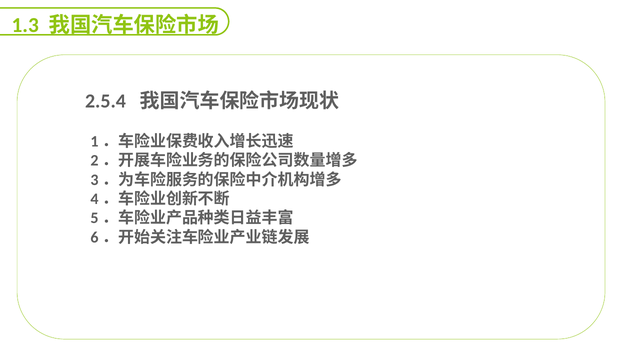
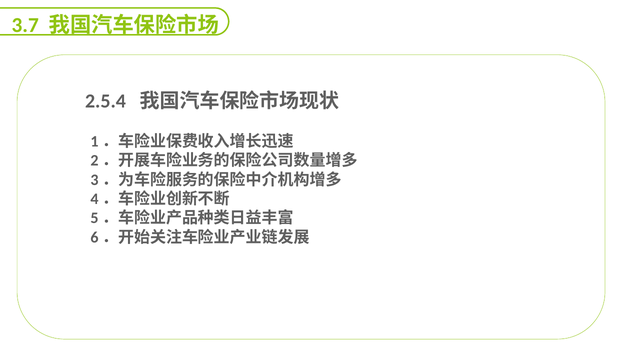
1.3: 1.3 -> 3.7
